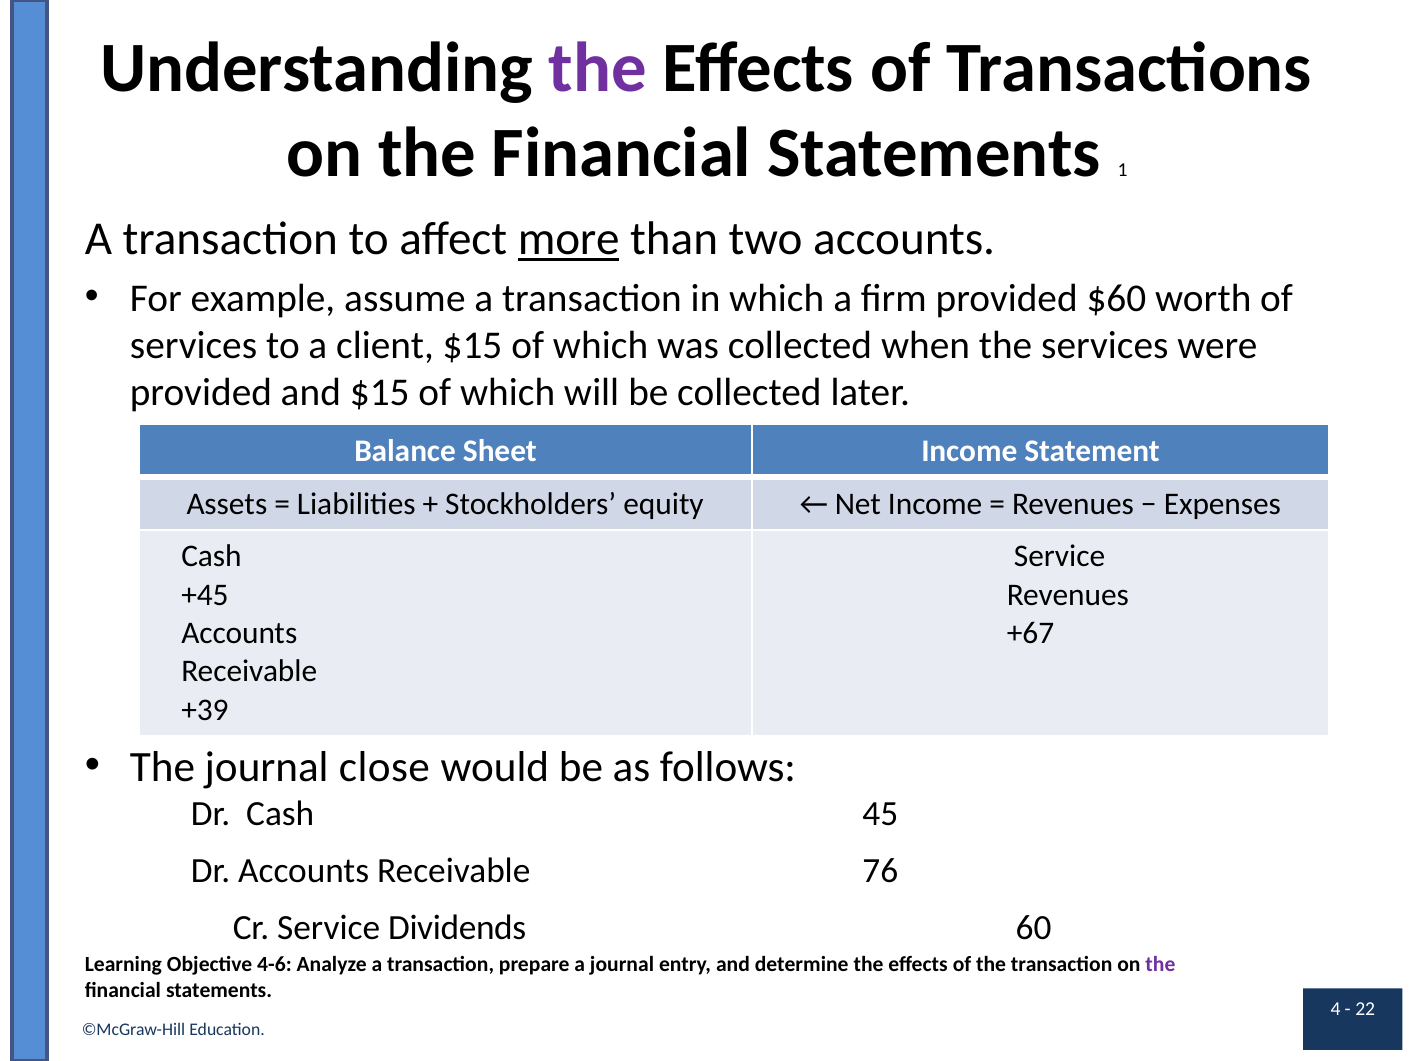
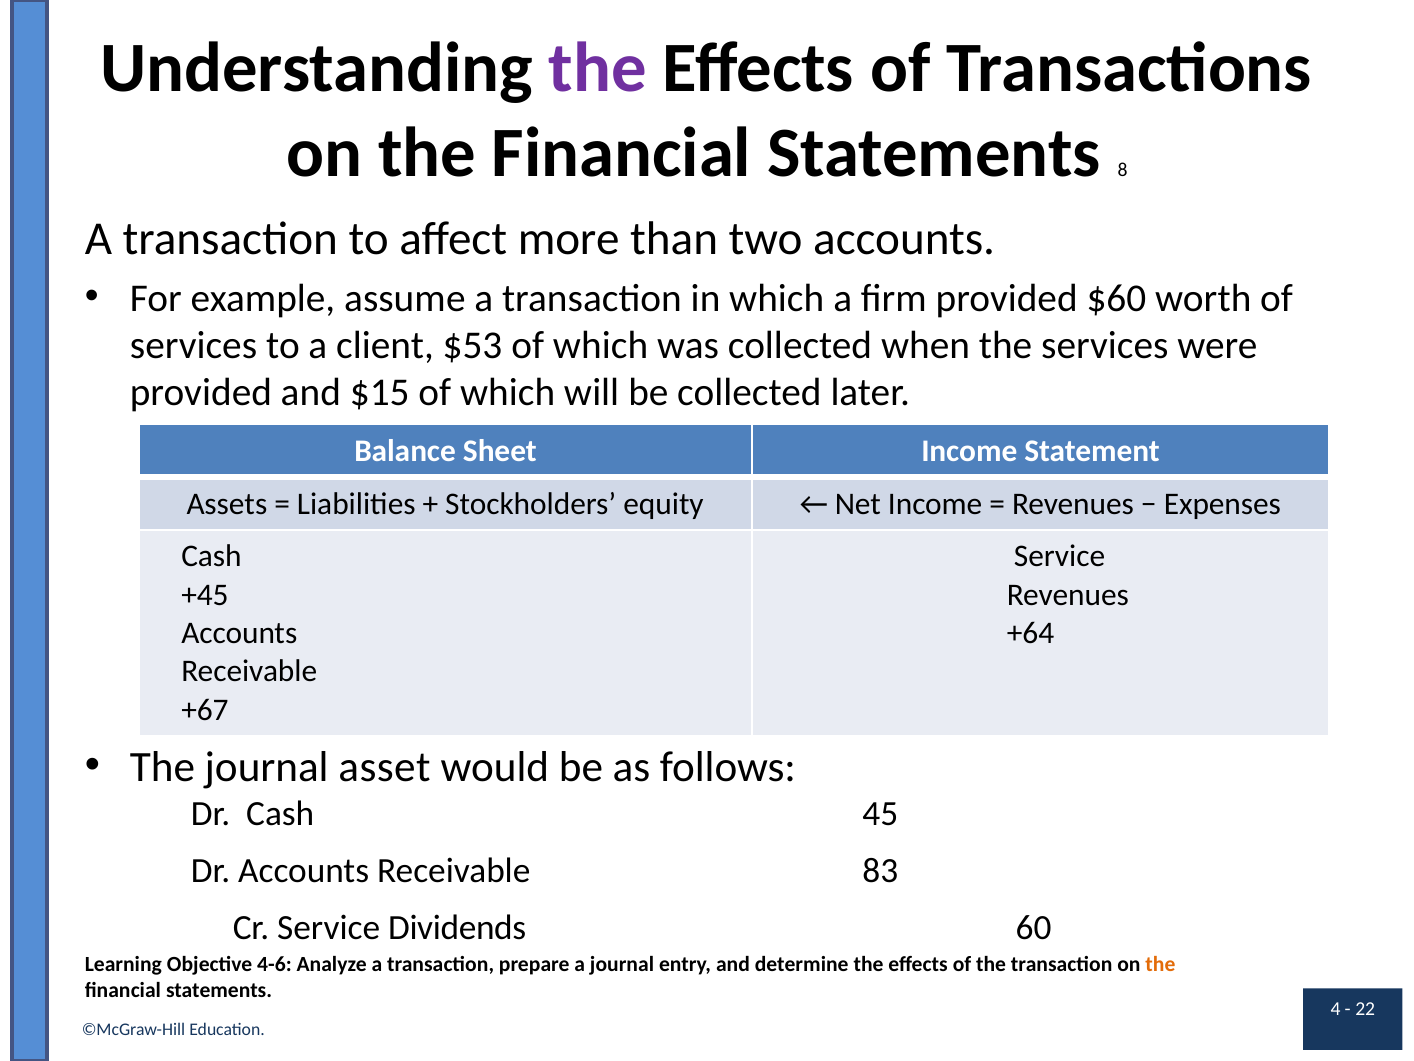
1: 1 -> 8
more underline: present -> none
client $15: $15 -> $53
+67: +67 -> +64
+39: +39 -> +67
close: close -> asset
76: 76 -> 83
the at (1160, 964) colour: purple -> orange
